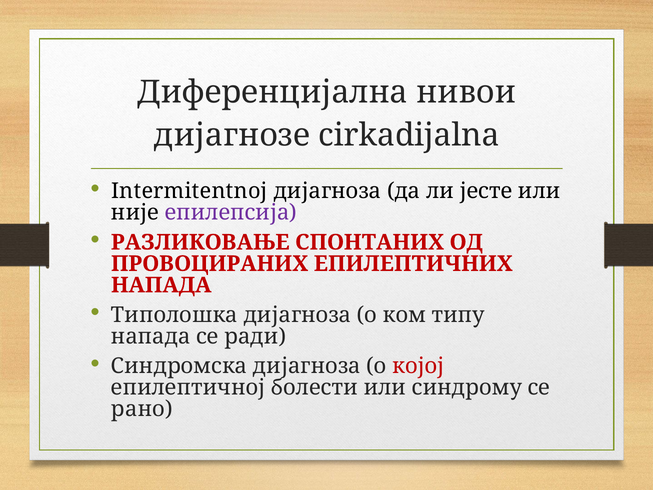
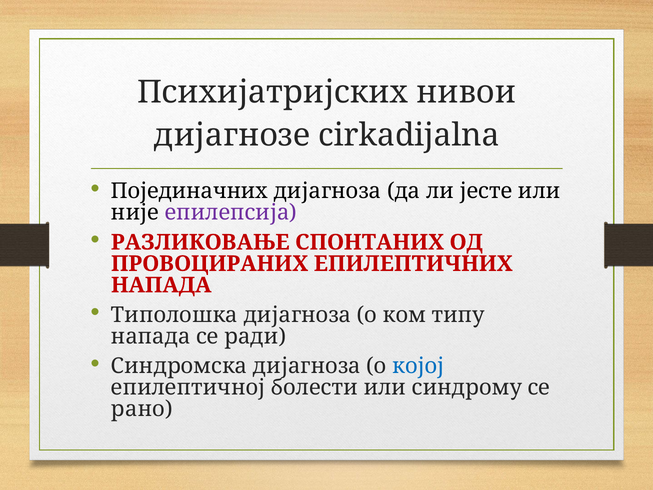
Диференцијална: Диференцијална -> Психијатријских
Intermitentnoj: Intermitentnoj -> Појединачних
којој colour: red -> blue
